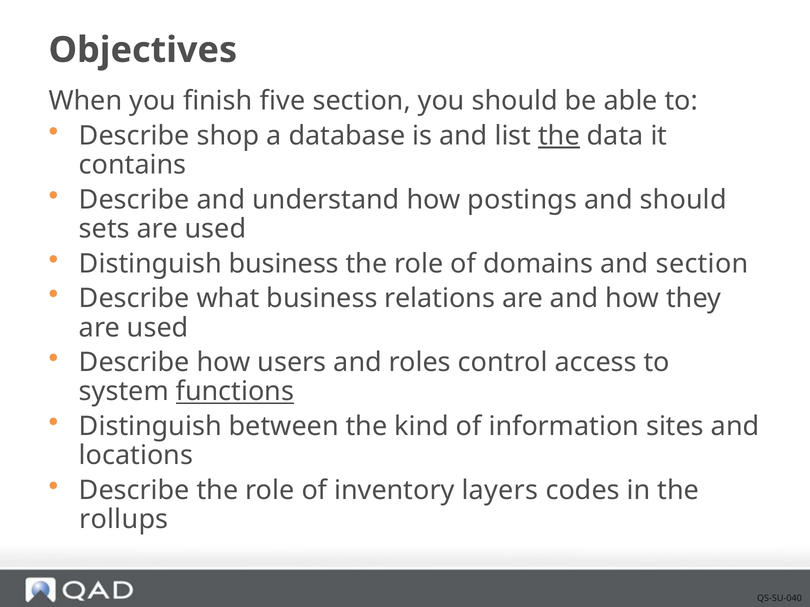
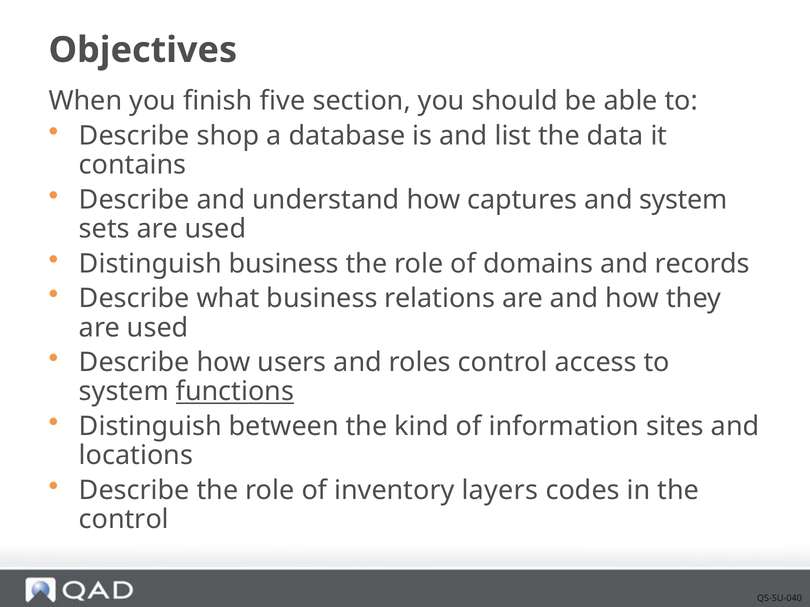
the at (559, 136) underline: present -> none
postings: postings -> captures
and should: should -> system
and section: section -> records
rollups at (124, 520): rollups -> control
